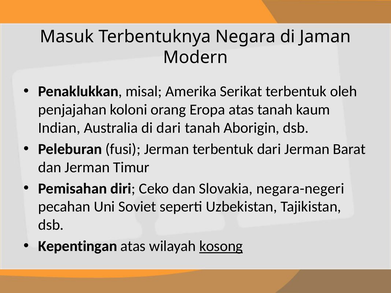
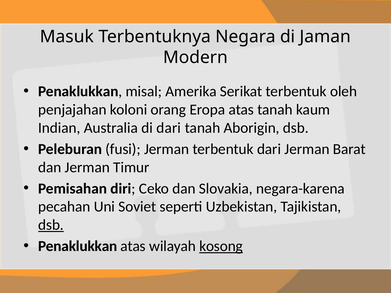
negara-negeri: negara-negeri -> negara-karena
dsb at (51, 225) underline: none -> present
Kepentingan at (78, 246): Kepentingan -> Penaklukkan
